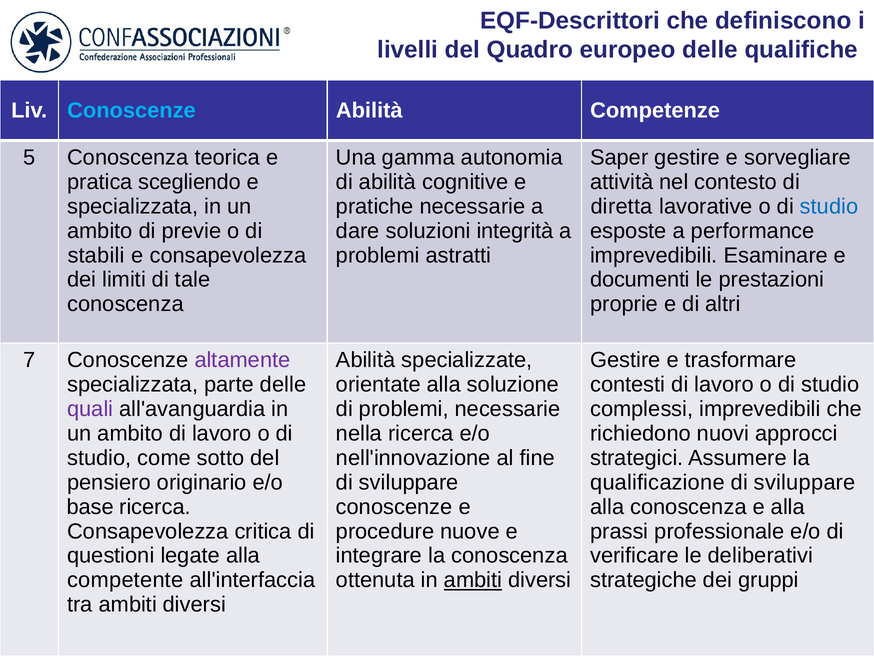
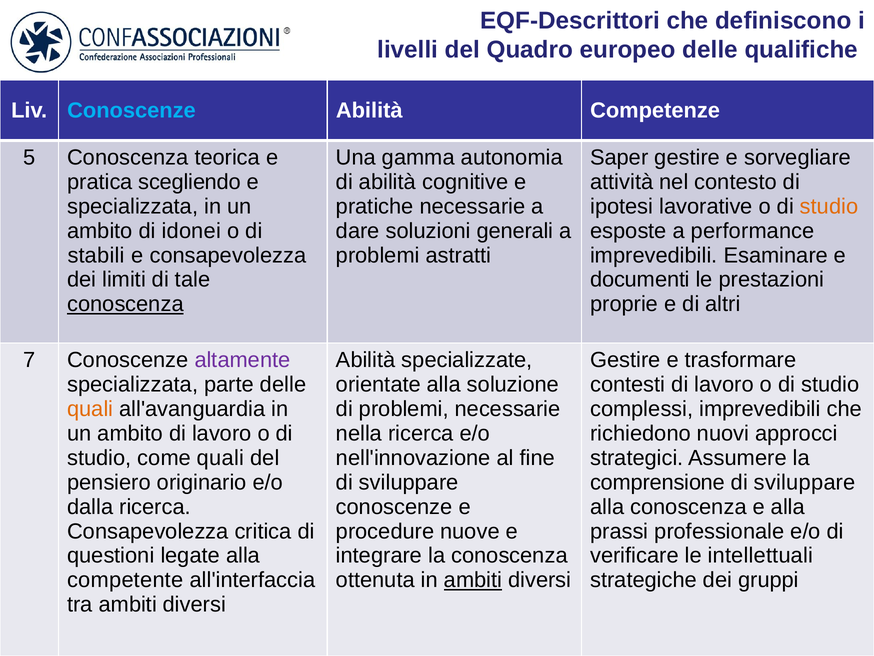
diretta: diretta -> ipotesi
studio at (829, 206) colour: blue -> orange
previe: previe -> idonei
integrità: integrità -> generali
conoscenza at (125, 304) underline: none -> present
quali at (90, 409) colour: purple -> orange
come sotto: sotto -> quali
qualificazione: qualificazione -> comprensione
base: base -> dalla
deliberativi: deliberativi -> intellettuali
